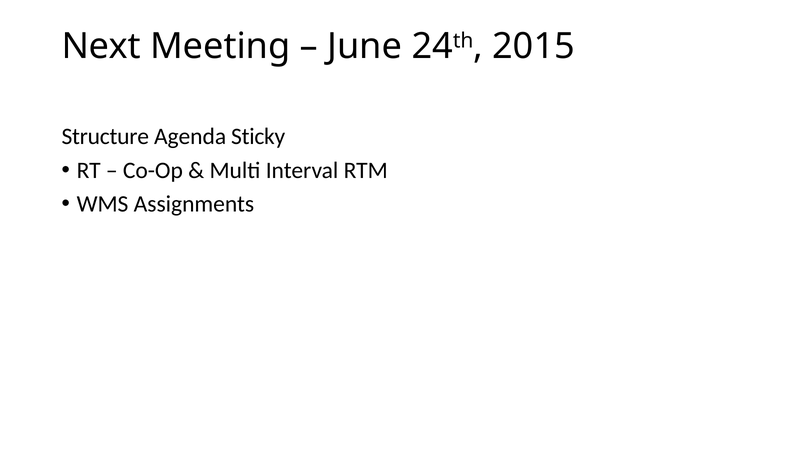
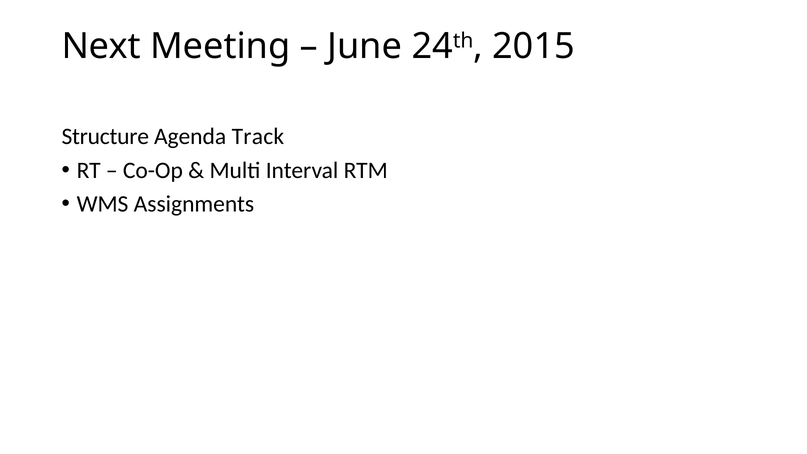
Sticky: Sticky -> Track
